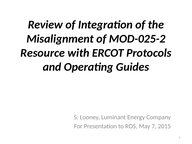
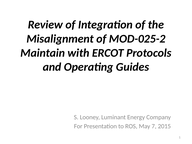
Resource: Resource -> Maintain
